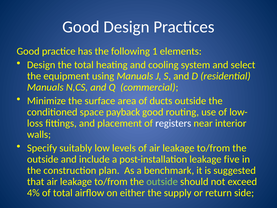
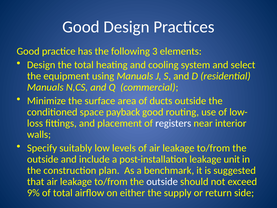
1: 1 -> 3
five: five -> unit
outside at (162, 181) colour: light green -> white
4%: 4% -> 9%
